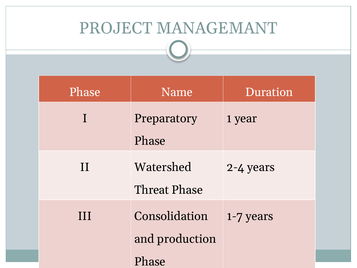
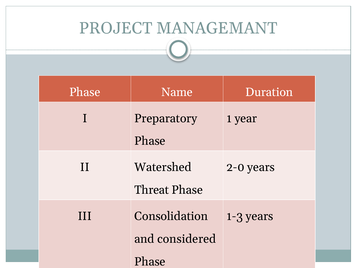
2-4: 2-4 -> 2-0
1-7: 1-7 -> 1-3
production: production -> considered
